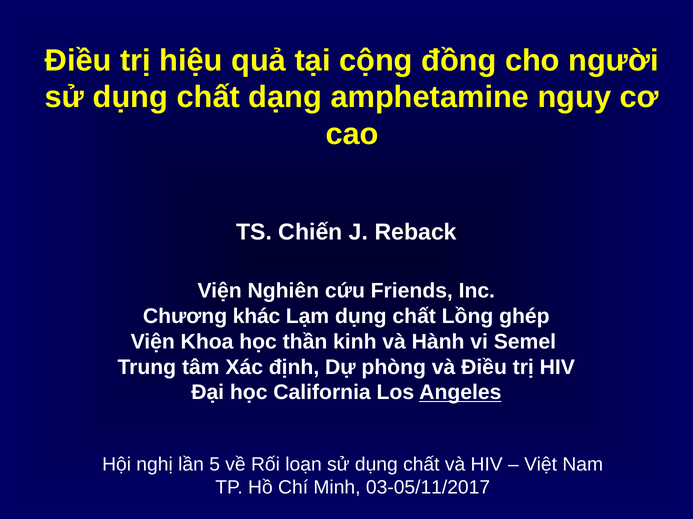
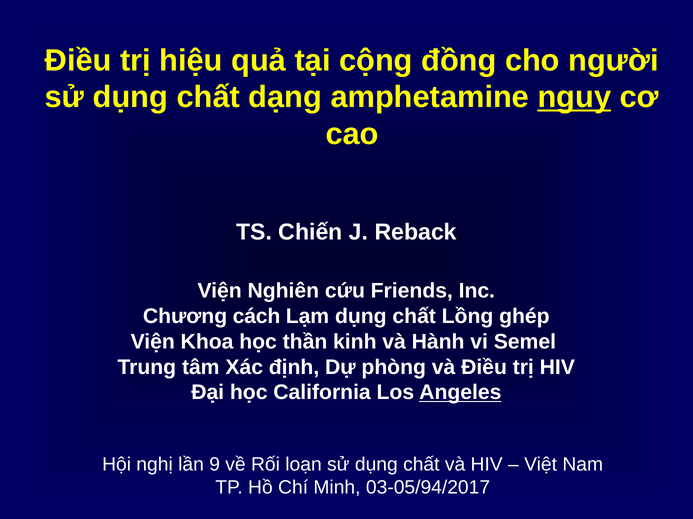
nguy underline: none -> present
khác: khác -> cách
5: 5 -> 9
03-05/11/2017: 03-05/11/2017 -> 03-05/94/2017
